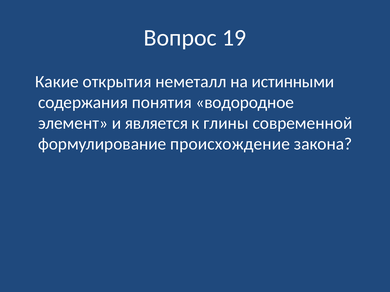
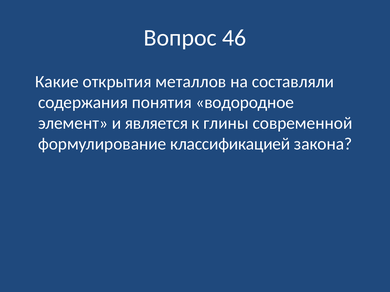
19: 19 -> 46
неметалл: неметалл -> металлов
истинными: истинными -> составляли
происхождение: происхождение -> классификацией
